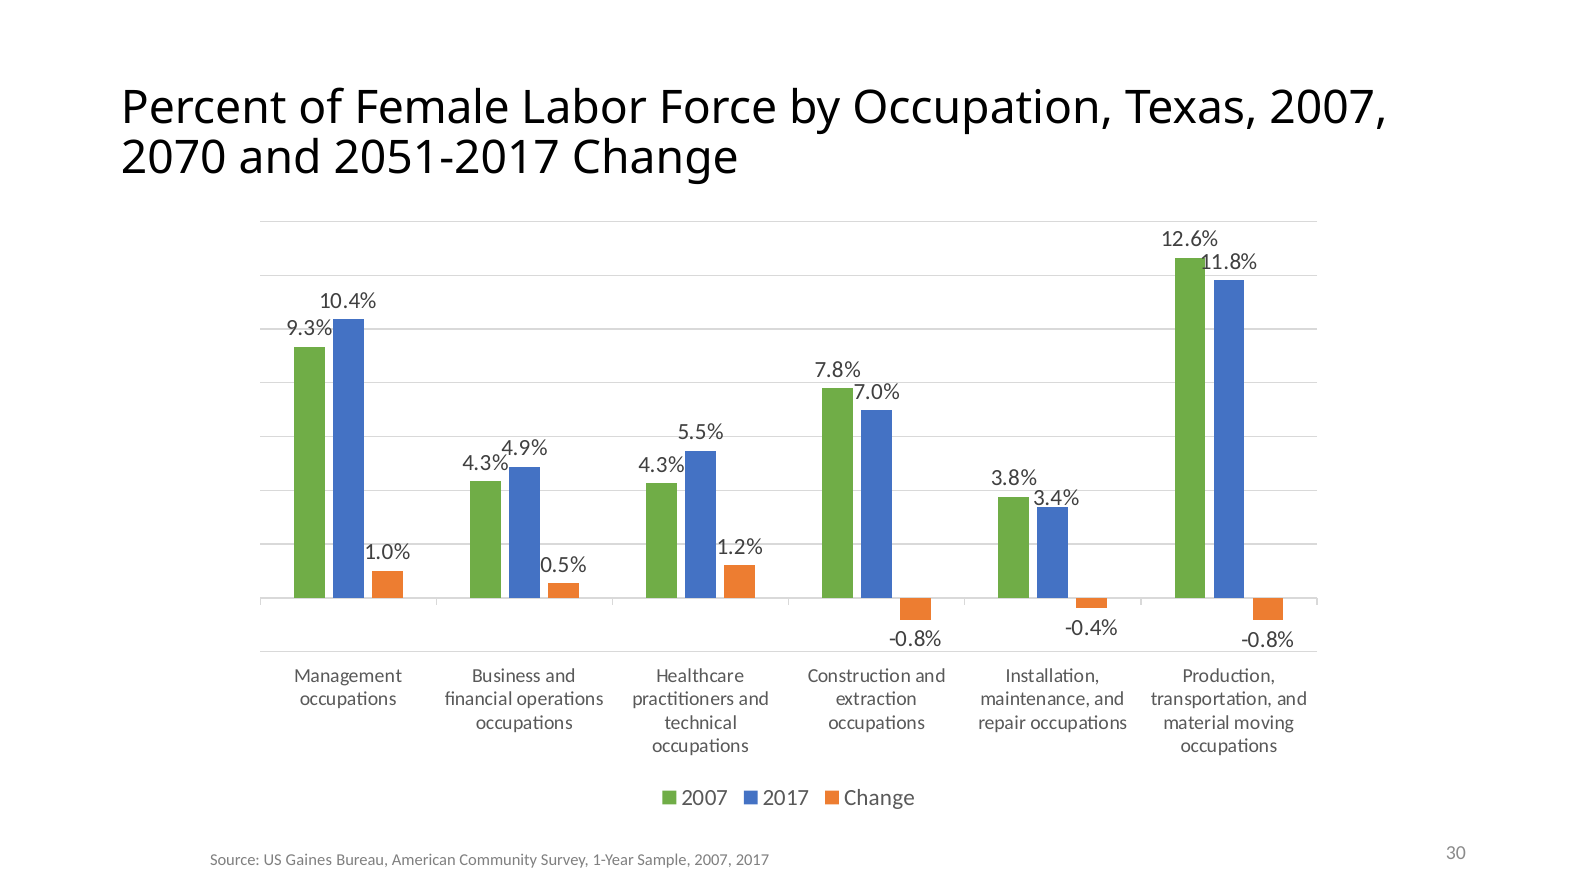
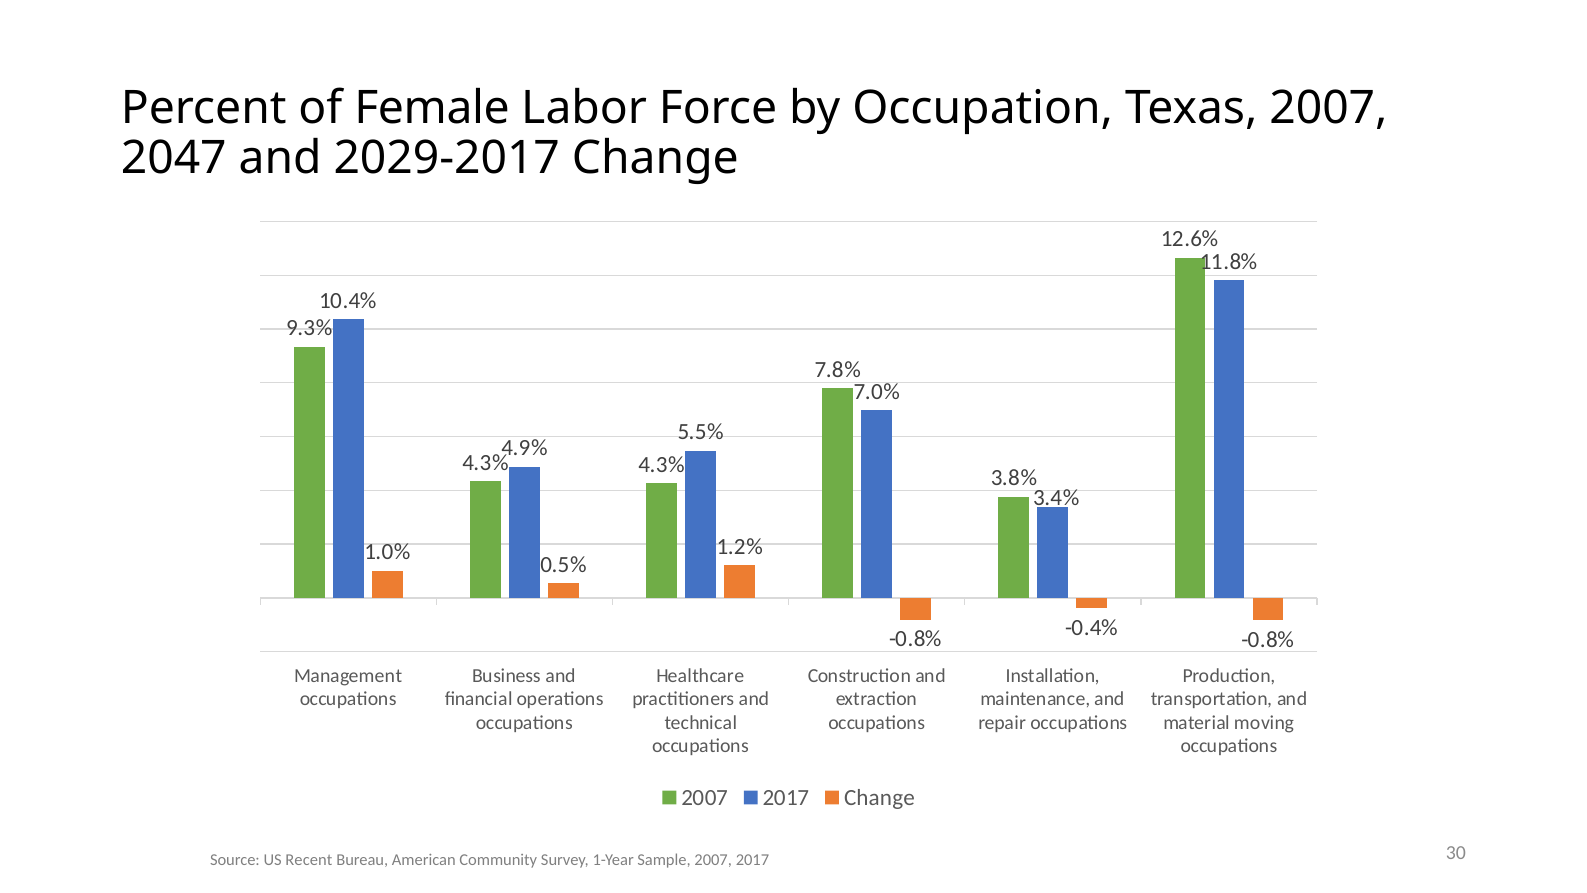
2070: 2070 -> 2047
2051-2017: 2051-2017 -> 2029-2017
Gaines: Gaines -> Recent
